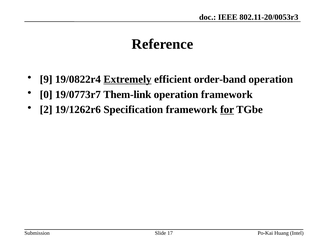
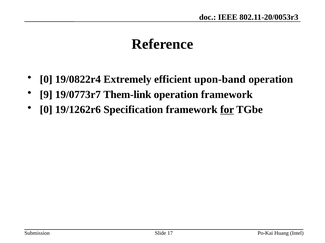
9 at (46, 80): 9 -> 0
Extremely underline: present -> none
order-band: order-band -> upon-band
0: 0 -> 9
2 at (46, 110): 2 -> 0
